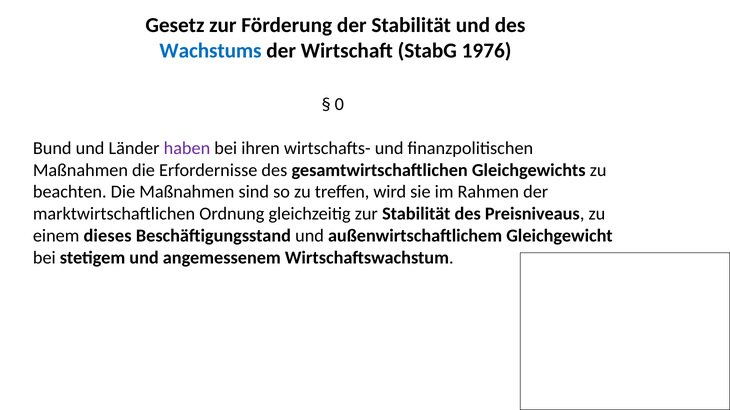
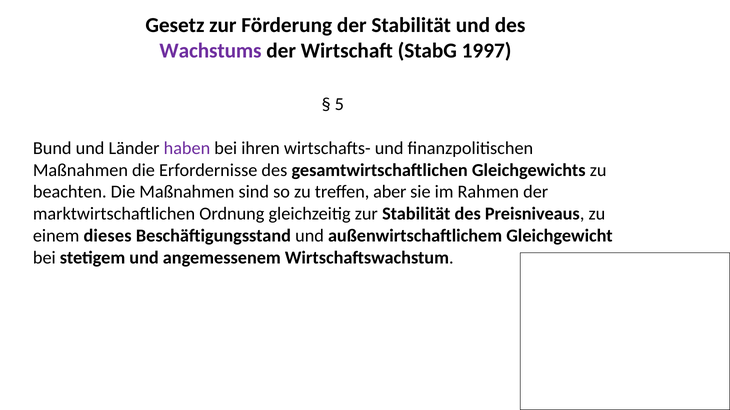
Wachstums colour: blue -> purple
1976: 1976 -> 1997
0: 0 -> 5
wird: wird -> aber
